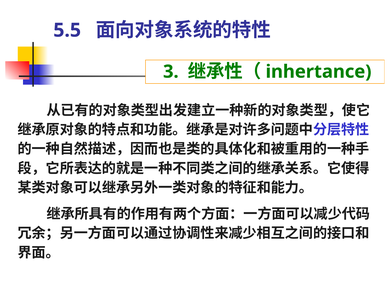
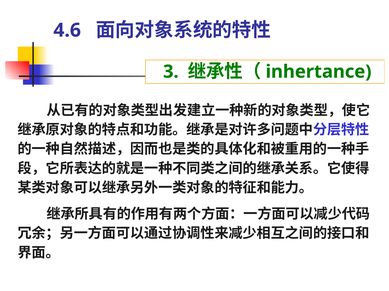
5.5: 5.5 -> 4.6
